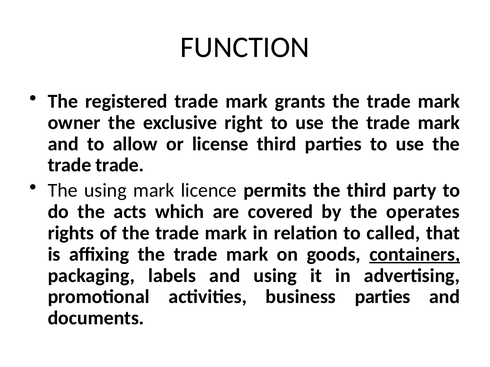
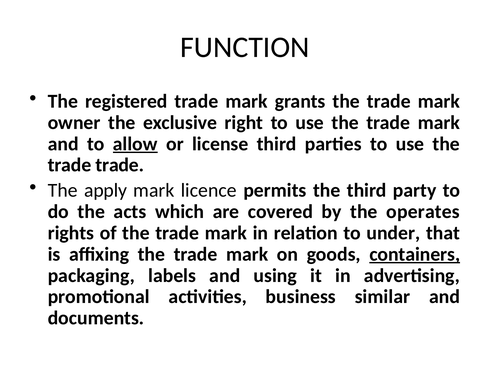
allow underline: none -> present
The using: using -> apply
called: called -> under
business parties: parties -> similar
